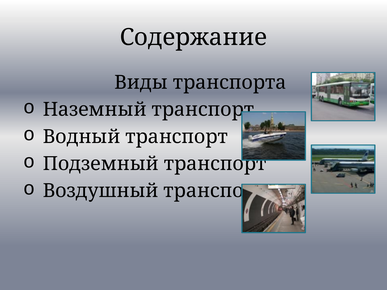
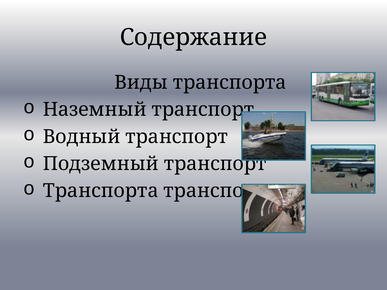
Воздушный at (101, 191): Воздушный -> Транспортa
